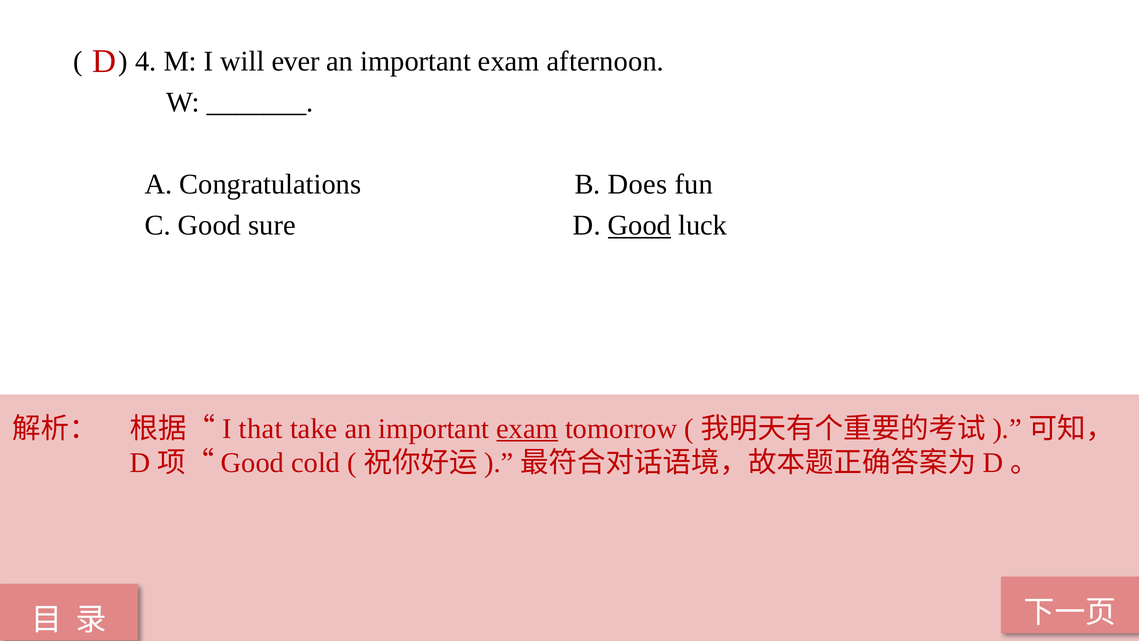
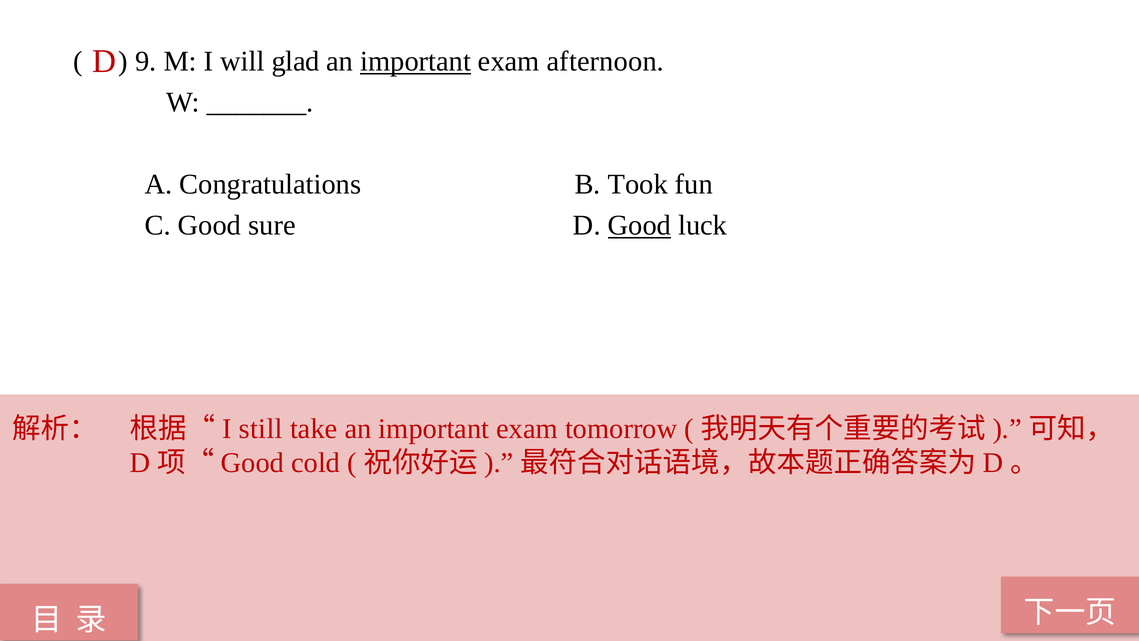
4: 4 -> 9
ever: ever -> glad
important at (416, 61) underline: none -> present
Does: Does -> Took
that: that -> still
exam at (527, 428) underline: present -> none
